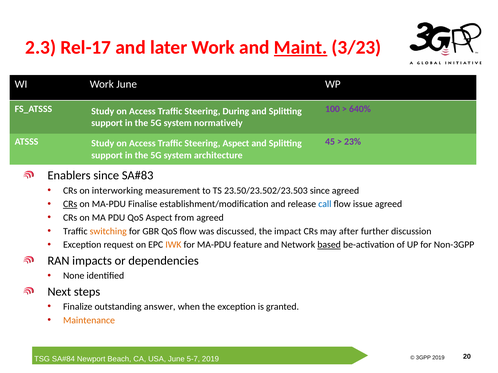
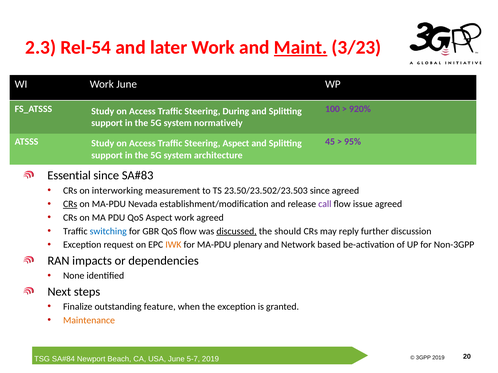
Rel-17: Rel-17 -> Rel-54
640%: 640% -> 920%
23%: 23% -> 95%
Enablers: Enablers -> Essential
Finalise: Finalise -> Nevada
call colour: blue -> purple
Aspect from: from -> work
switching colour: orange -> blue
discussed underline: none -> present
impact: impact -> should
after: after -> reply
feature: feature -> plenary
based underline: present -> none
answer: answer -> feature
